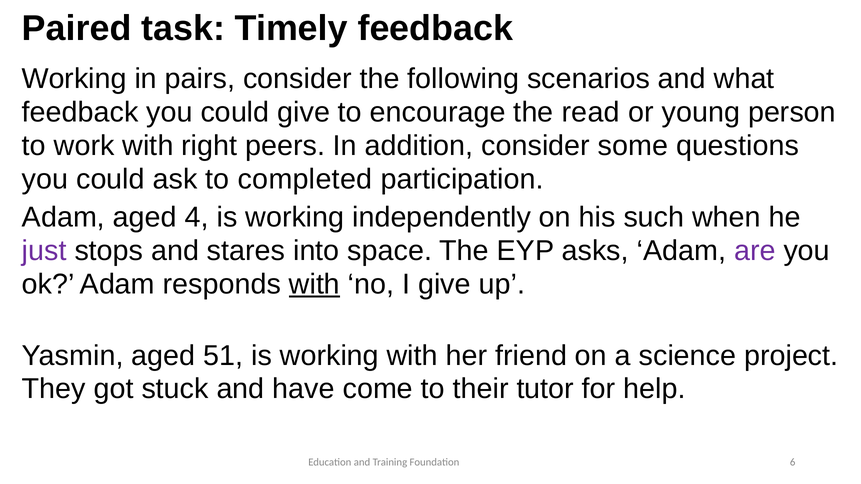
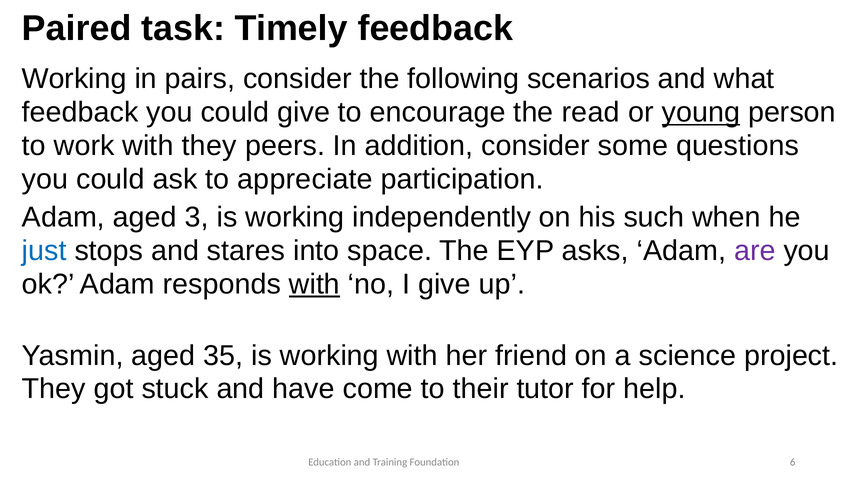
young underline: none -> present
with right: right -> they
completed: completed -> appreciate
4: 4 -> 3
just colour: purple -> blue
51: 51 -> 35
